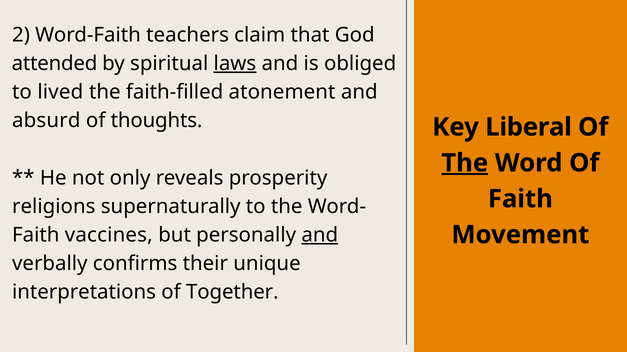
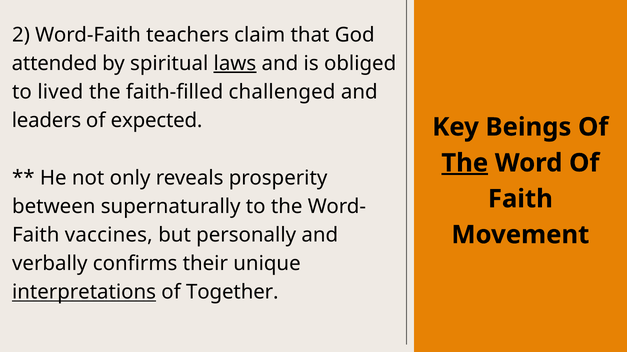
atonement: atonement -> challenged
absurd: absurd -> leaders
thoughts: thoughts -> expected
Liberal: Liberal -> Beings
religions: religions -> between
and at (320, 236) underline: present -> none
interpretations underline: none -> present
